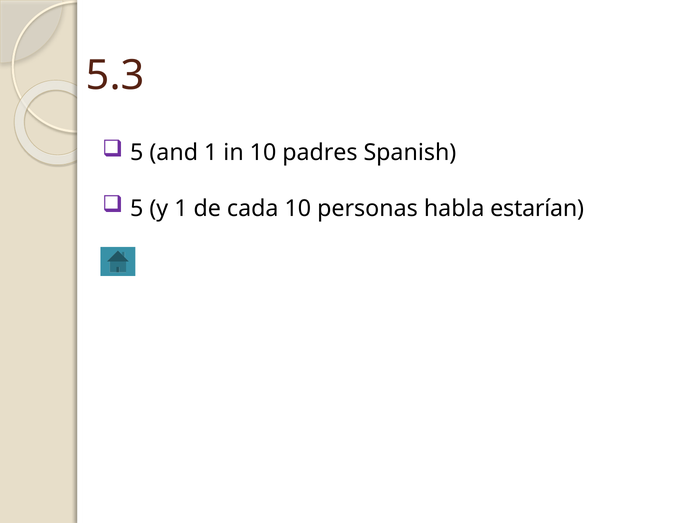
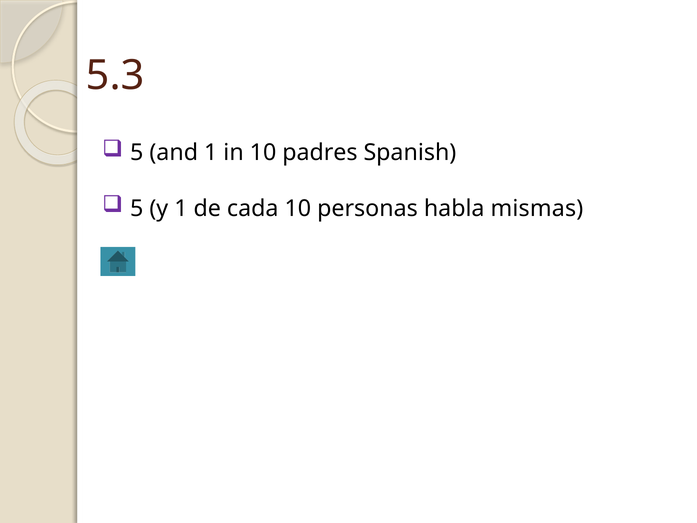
estarían: estarían -> mismas
